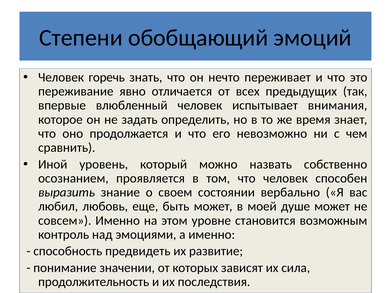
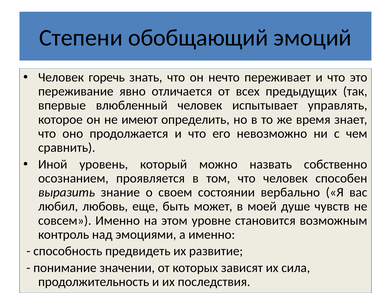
внимания: внимания -> управлять
задать: задать -> имеют
душе может: может -> чувств
